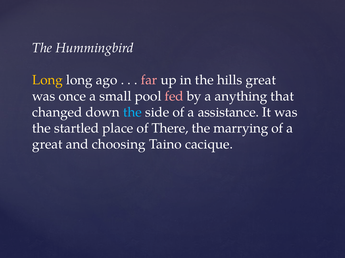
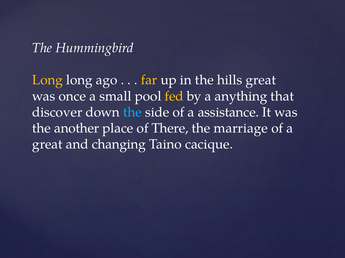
far colour: pink -> yellow
fed colour: pink -> yellow
changed: changed -> discover
startled: startled -> another
marrying: marrying -> marriage
choosing: choosing -> changing
